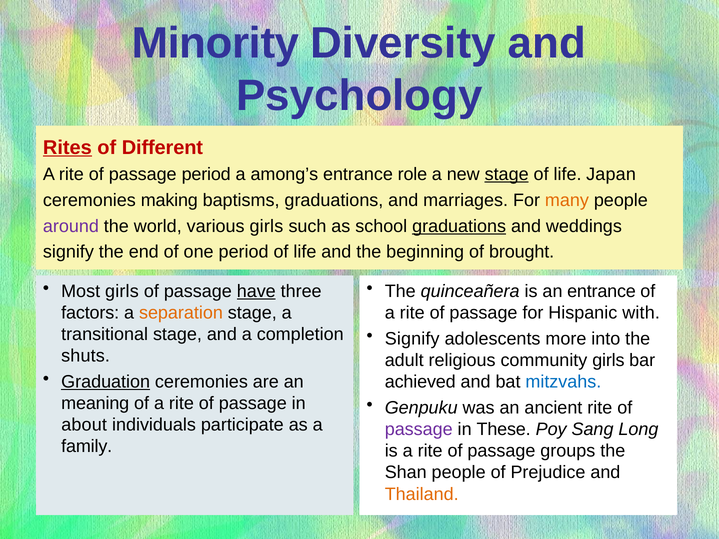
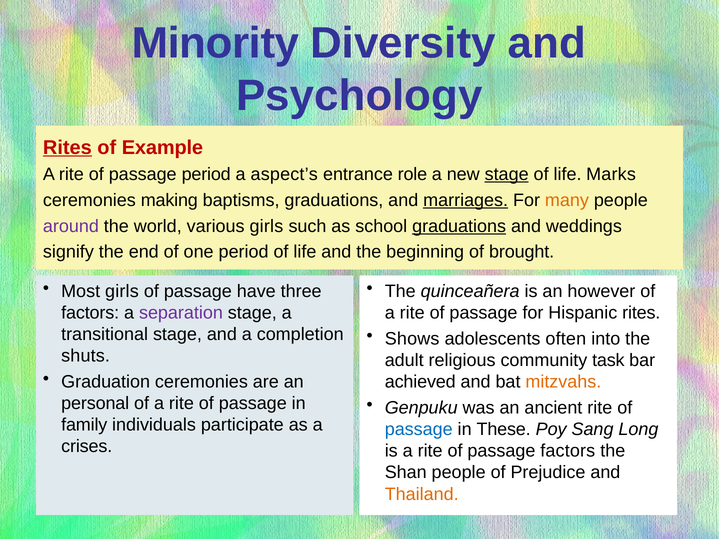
Different: Different -> Example
among’s: among’s -> aspect’s
Japan: Japan -> Marks
marriages underline: none -> present
have underline: present -> none
an entrance: entrance -> however
separation colour: orange -> purple
Hispanic with: with -> rites
Signify at (412, 339): Signify -> Shows
more: more -> often
community girls: girls -> task
Graduation underline: present -> none
mitzvahs colour: blue -> orange
meaning: meaning -> personal
about: about -> family
passage at (419, 430) colour: purple -> blue
family: family -> crises
passage groups: groups -> factors
